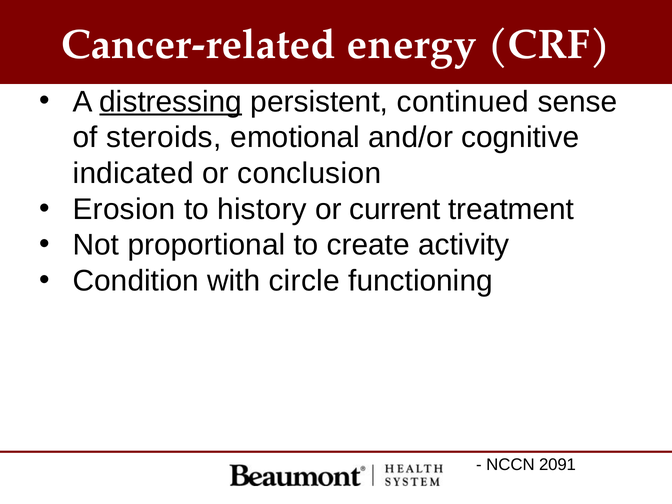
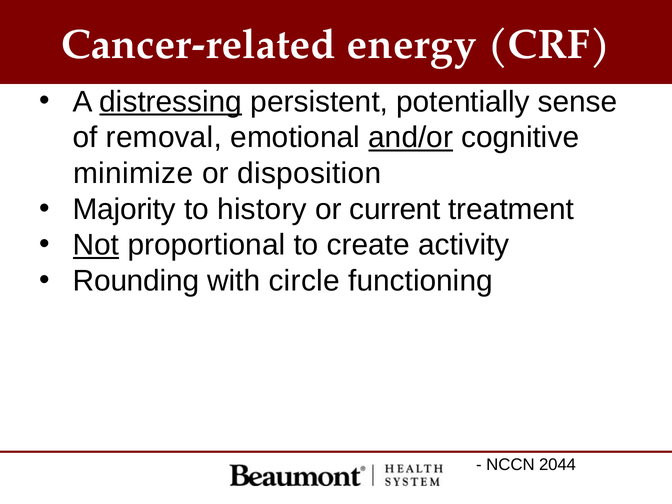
continued: continued -> potentially
steroids: steroids -> removal
and/or underline: none -> present
indicated: indicated -> minimize
conclusion: conclusion -> disposition
Erosion: Erosion -> Majority
Not underline: none -> present
Condition: Condition -> Rounding
2091: 2091 -> 2044
